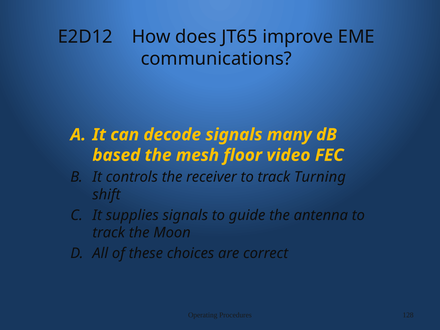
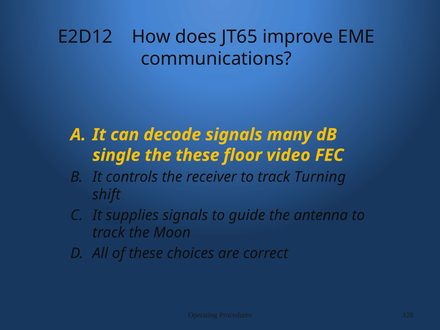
based: based -> single
the mesh: mesh -> these
